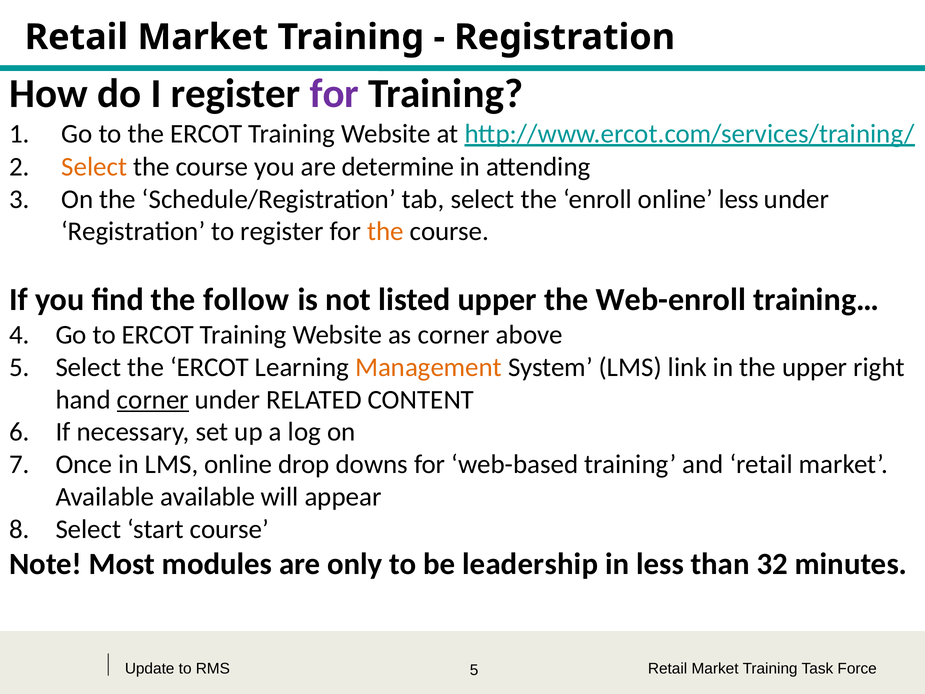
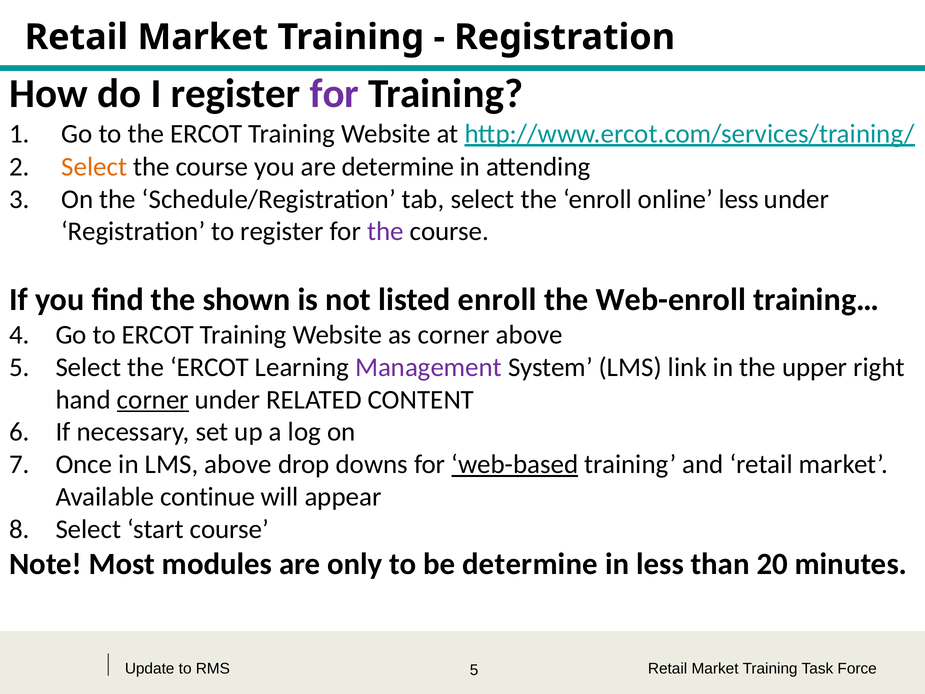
the at (385, 231) colour: orange -> purple
follow: follow -> shown
listed upper: upper -> enroll
Management colour: orange -> purple
LMS online: online -> above
web-based underline: none -> present
Available available: available -> continue
be leadership: leadership -> determine
32: 32 -> 20
